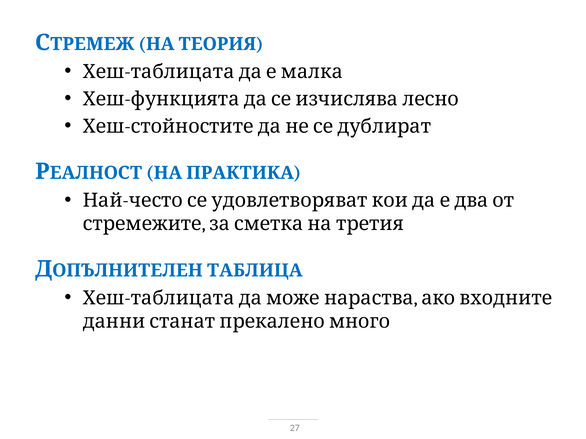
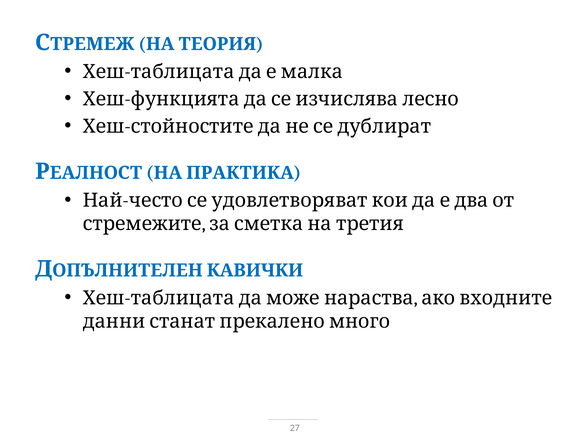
ТАБЛИЦА: ТАБЛИЦА -> КАВИЧКИ
